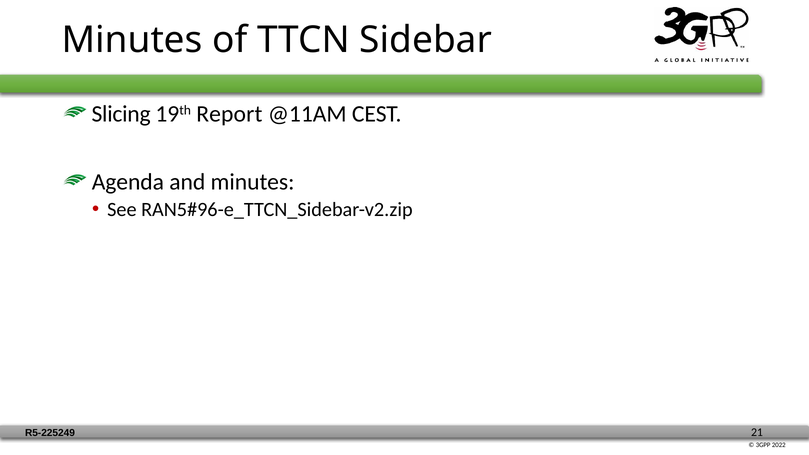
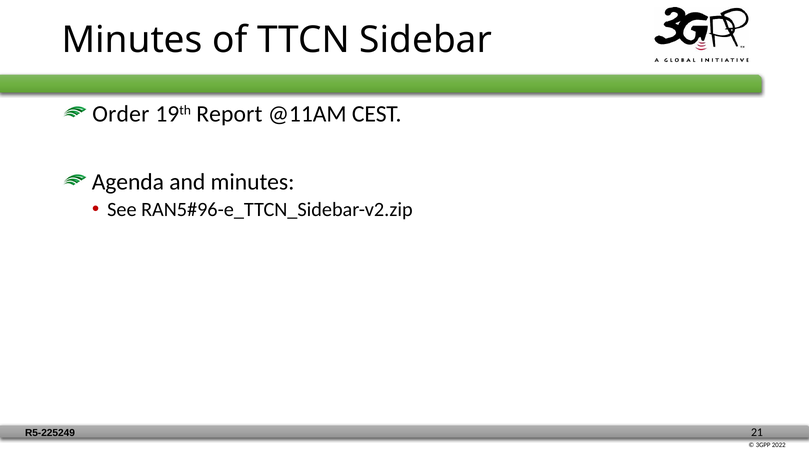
Slicing: Slicing -> Order
